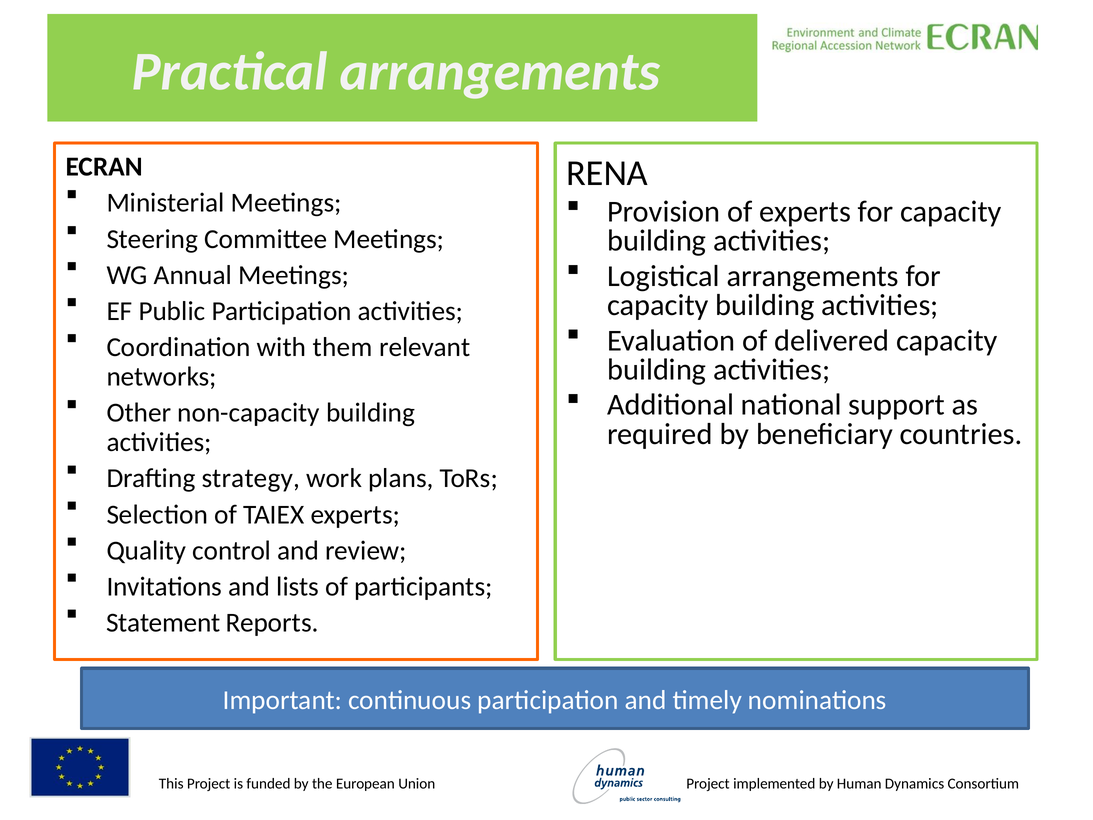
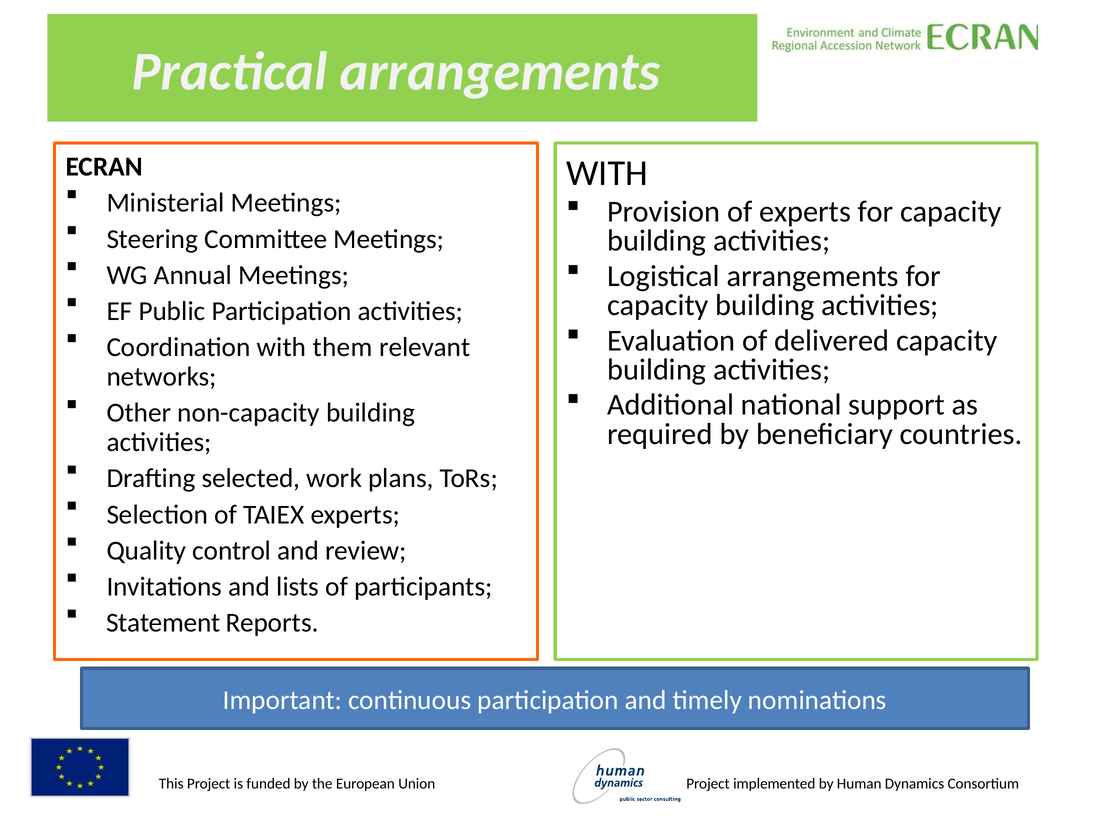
RENA at (607, 173): RENA -> WITH
strategy: strategy -> selected
